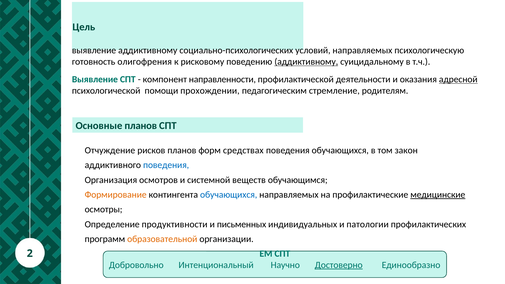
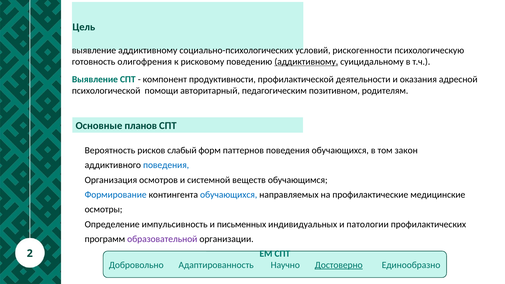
условий направляемых: направляемых -> рискогенности
направленности: направленности -> продуктивности
адресной underline: present -> none
прохождении: прохождении -> авторитарный
стремление: стремление -> позитивном
Отчуждение: Отчуждение -> Вероятность
рисков планов: планов -> слабый
средствах: средствах -> паттернов
Формирование colour: orange -> blue
медицинские underline: present -> none
продуктивности: продуктивности -> импульсивность
образовательной colour: orange -> purple
Интенциональный: Интенциональный -> Адаптированность
